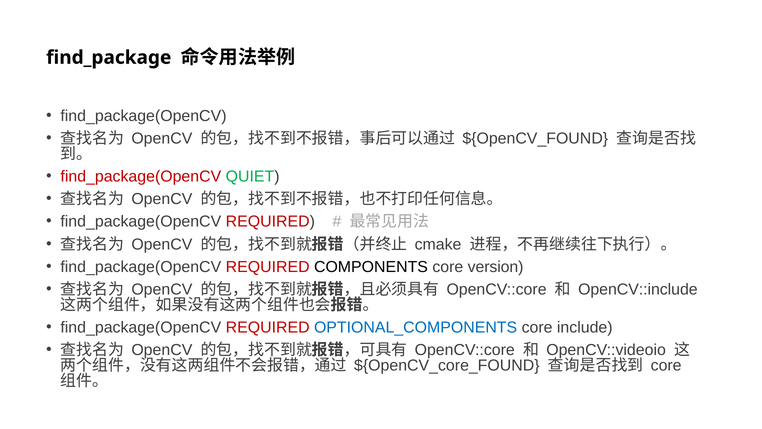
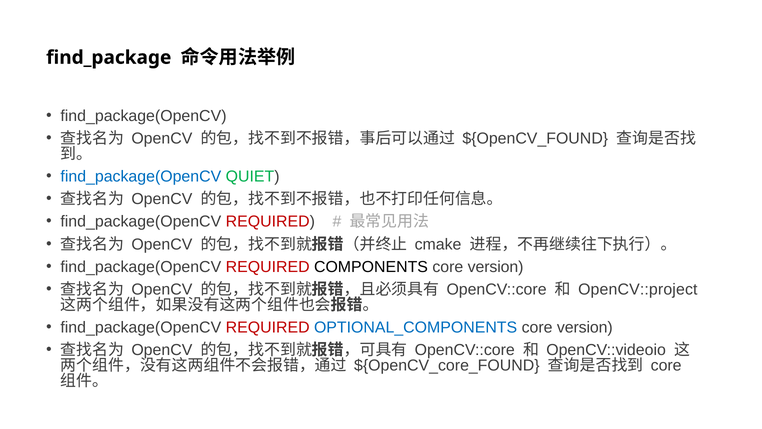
find_package(OpenCV at (141, 176) colour: red -> blue
OpenCV::include: OpenCV::include -> OpenCV::project
OPTIONAL_COMPONENTS core include: include -> version
